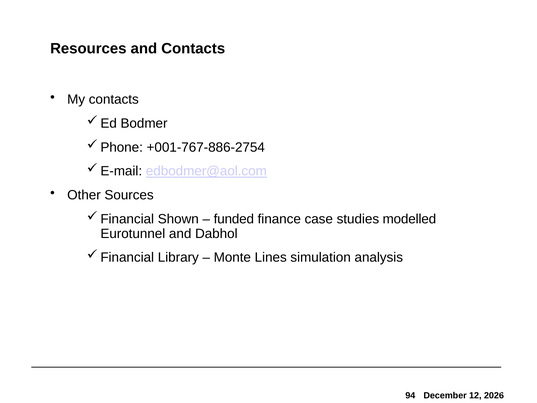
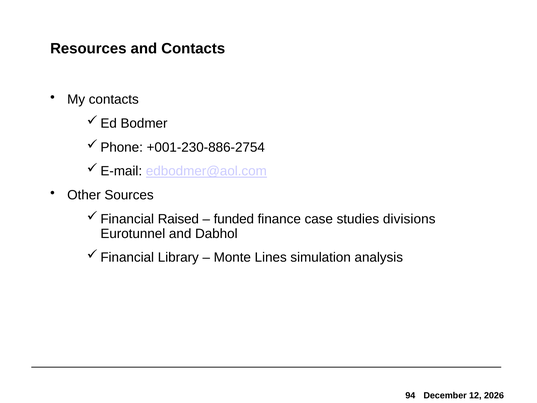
+001-767-886-2754: +001-767-886-2754 -> +001-230-886-2754
Shown: Shown -> Raised
modelled: modelled -> divisions
